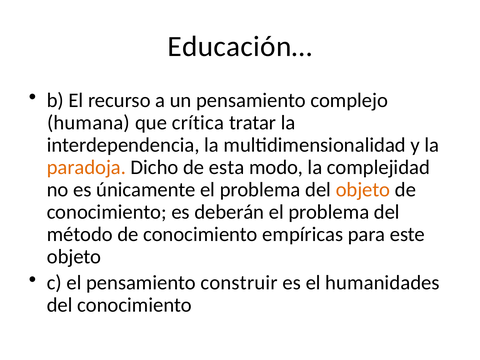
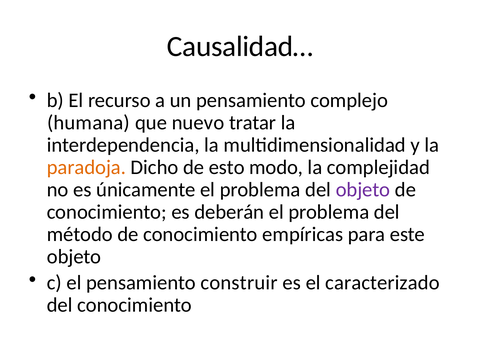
Educación…: Educación… -> Causalidad…
crítica: crítica -> nuevo
esta: esta -> esto
objeto at (363, 190) colour: orange -> purple
humanidades: humanidades -> caracterizado
